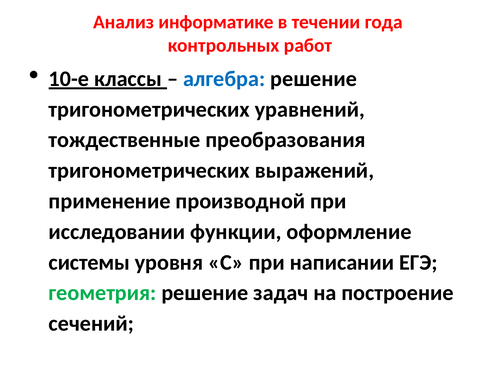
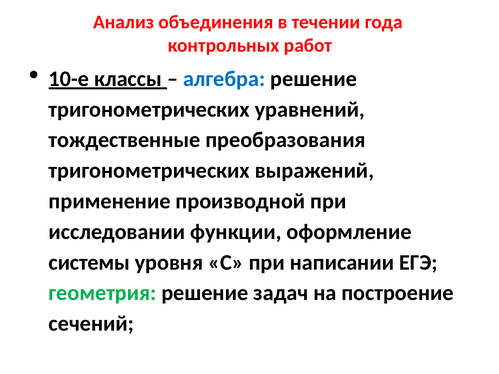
информатике: информатике -> объединения
